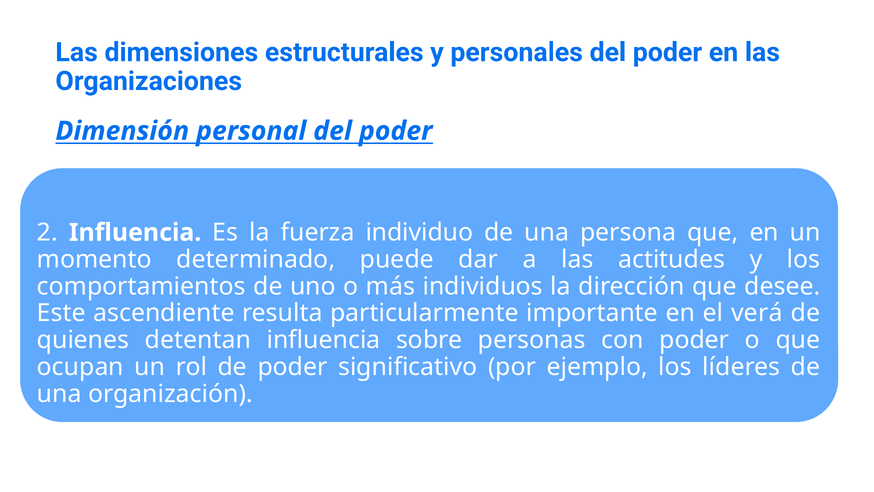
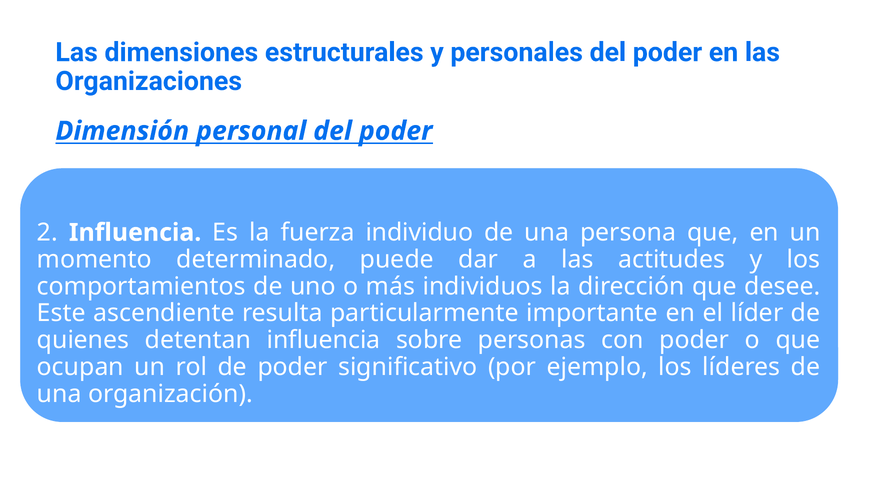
verá: verá -> líder
